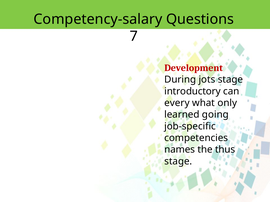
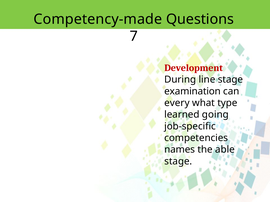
Competency-salary: Competency-salary -> Competency-made
jots: jots -> line
introductory: introductory -> examination
only: only -> type
thus: thus -> able
